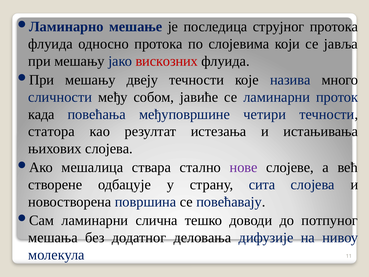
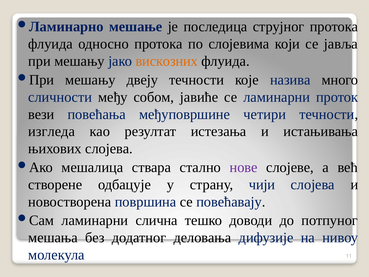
вискозних colour: red -> orange
када: када -> вези
статора: статора -> изгледа
сита: сита -> чији
